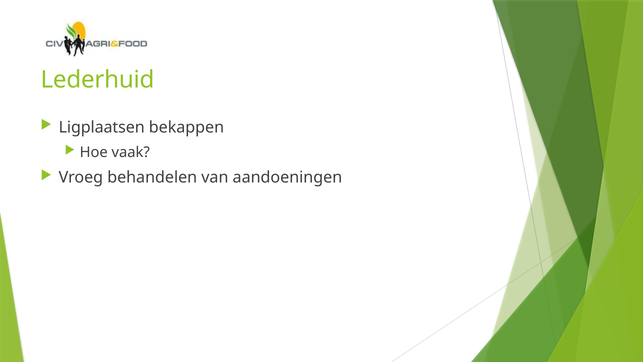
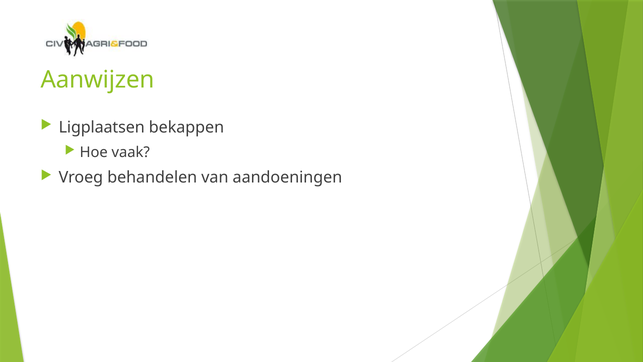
Lederhuid: Lederhuid -> Aanwijzen
